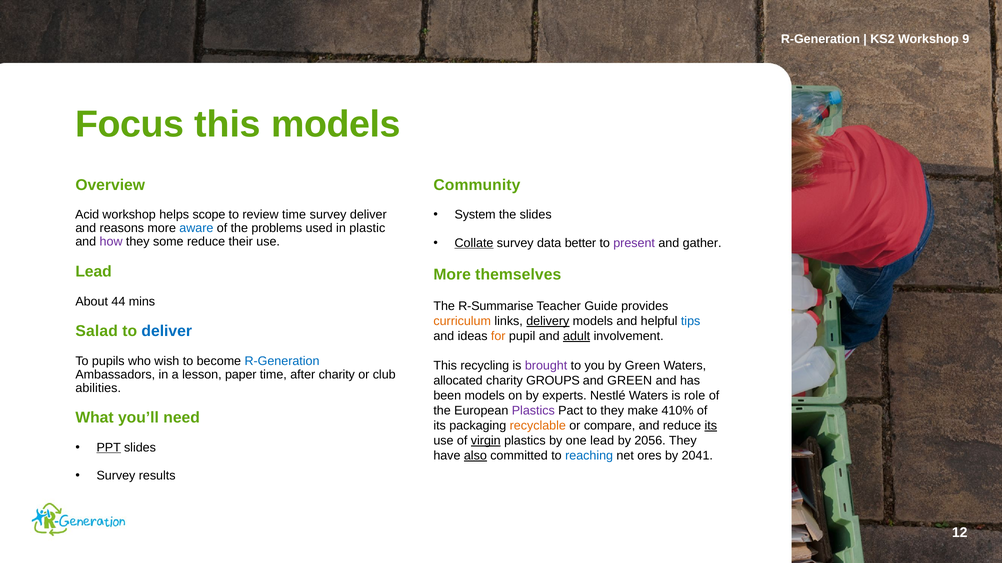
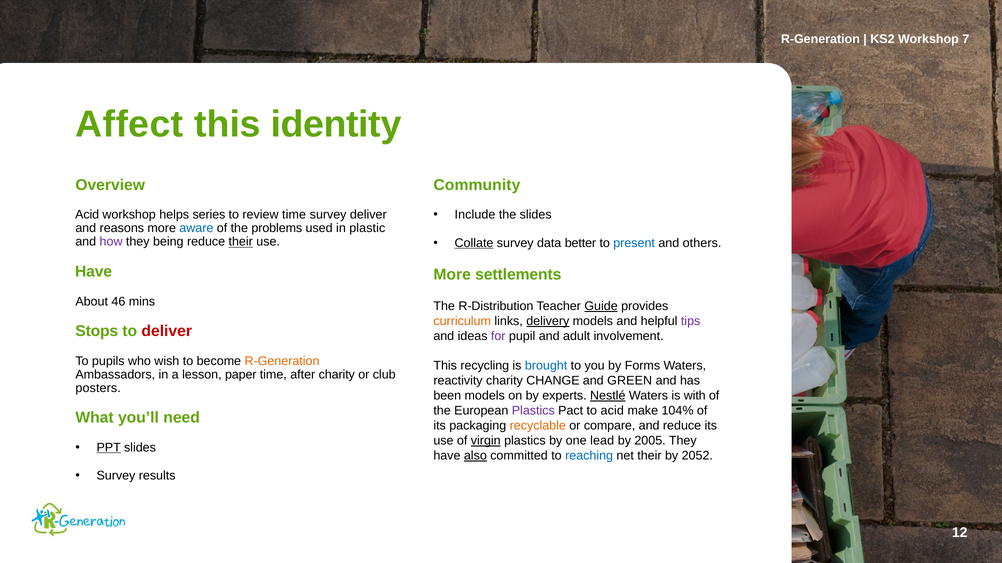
9: 9 -> 7
Focus: Focus -> Affect
this models: models -> identity
System: System -> Include
scope: scope -> series
some: some -> being
their at (241, 242) underline: none -> present
present colour: purple -> blue
gather: gather -> others
Lead at (94, 272): Lead -> Have
themselves: themselves -> settlements
44: 44 -> 46
R-Summarise: R-Summarise -> R-Distribution
Guide underline: none -> present
tips colour: blue -> purple
Salad: Salad -> Stops
deliver at (167, 331) colour: blue -> red
for colour: orange -> purple
adult underline: present -> none
R-Generation at (282, 361) colour: blue -> orange
brought colour: purple -> blue
by Green: Green -> Forms
allocated: allocated -> reactivity
GROUPS: GROUPS -> CHANGE
abilities: abilities -> posters
Nestlé underline: none -> present
role: role -> with
to they: they -> acid
410%: 410% -> 104%
its at (711, 426) underline: present -> none
2056: 2056 -> 2005
net ores: ores -> their
2041: 2041 -> 2052
